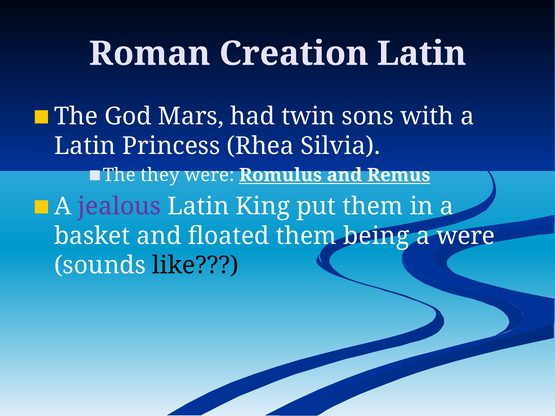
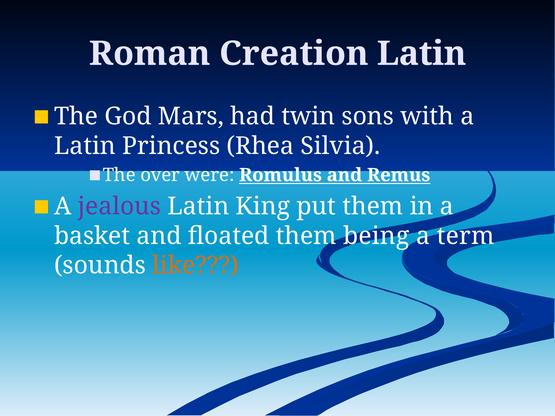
they: they -> over
a were: were -> term
like colour: black -> orange
